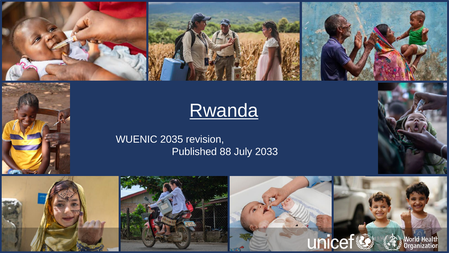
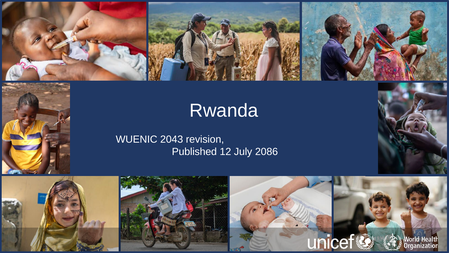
Rwanda underline: present -> none
2035: 2035 -> 2043
88: 88 -> 12
2033: 2033 -> 2086
